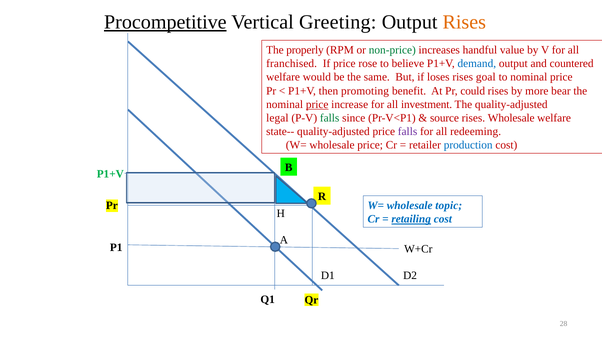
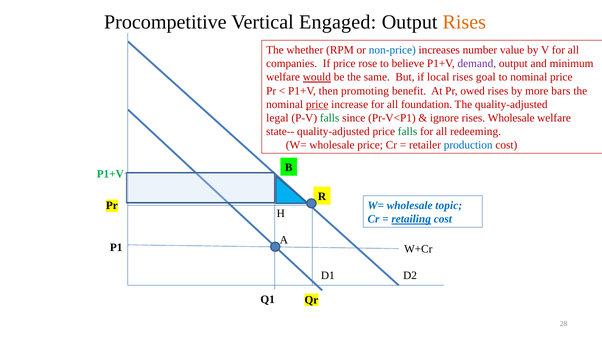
Procompetitive underline: present -> none
Greeting: Greeting -> Engaged
properly: properly -> whether
non-price colour: green -> blue
handful: handful -> number
franchised: franchised -> companies
demand colour: blue -> purple
countered: countered -> minimum
would underline: none -> present
loses: loses -> local
could: could -> owed
bear: bear -> bars
investment: investment -> foundation
source: source -> ignore
falls at (408, 131) colour: purple -> green
